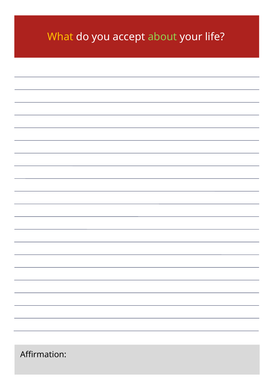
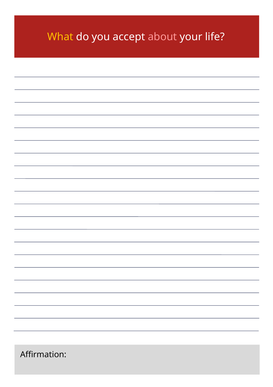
about colour: light green -> pink
